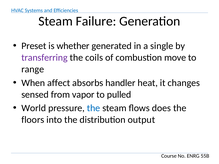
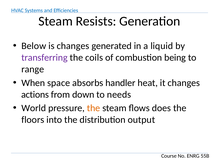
Failure: Failure -> Resists
Preset: Preset -> Below
is whether: whether -> changes
single: single -> liquid
move: move -> being
affect: affect -> space
sensed: sensed -> actions
vapor: vapor -> down
pulled: pulled -> needs
the at (94, 108) colour: blue -> orange
